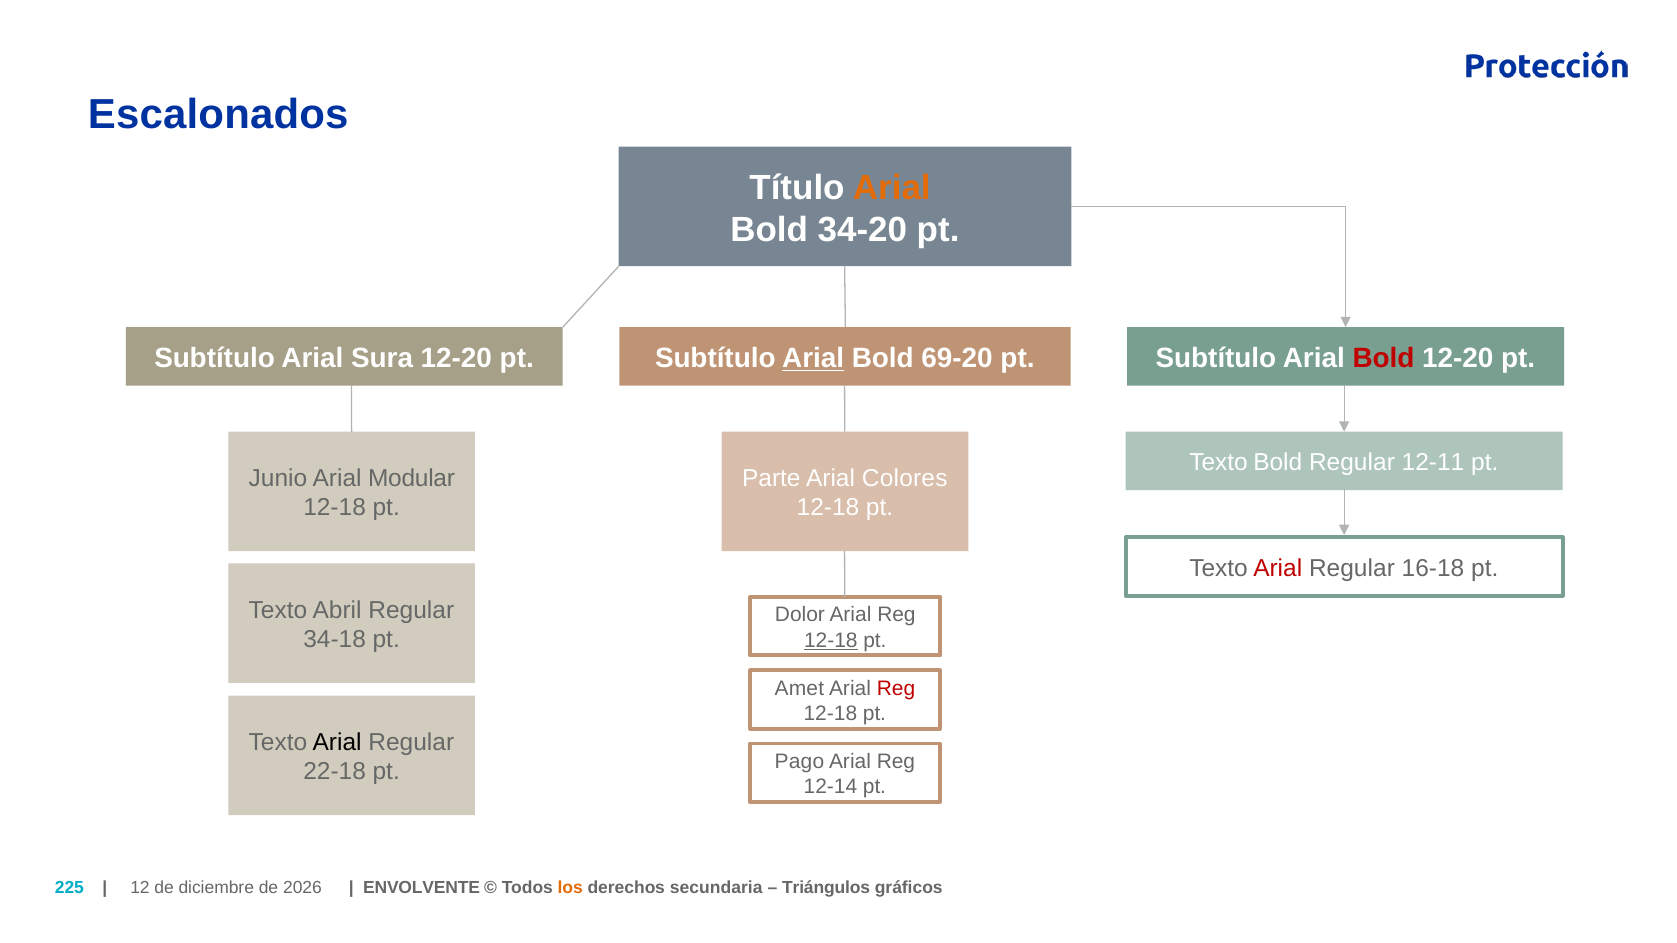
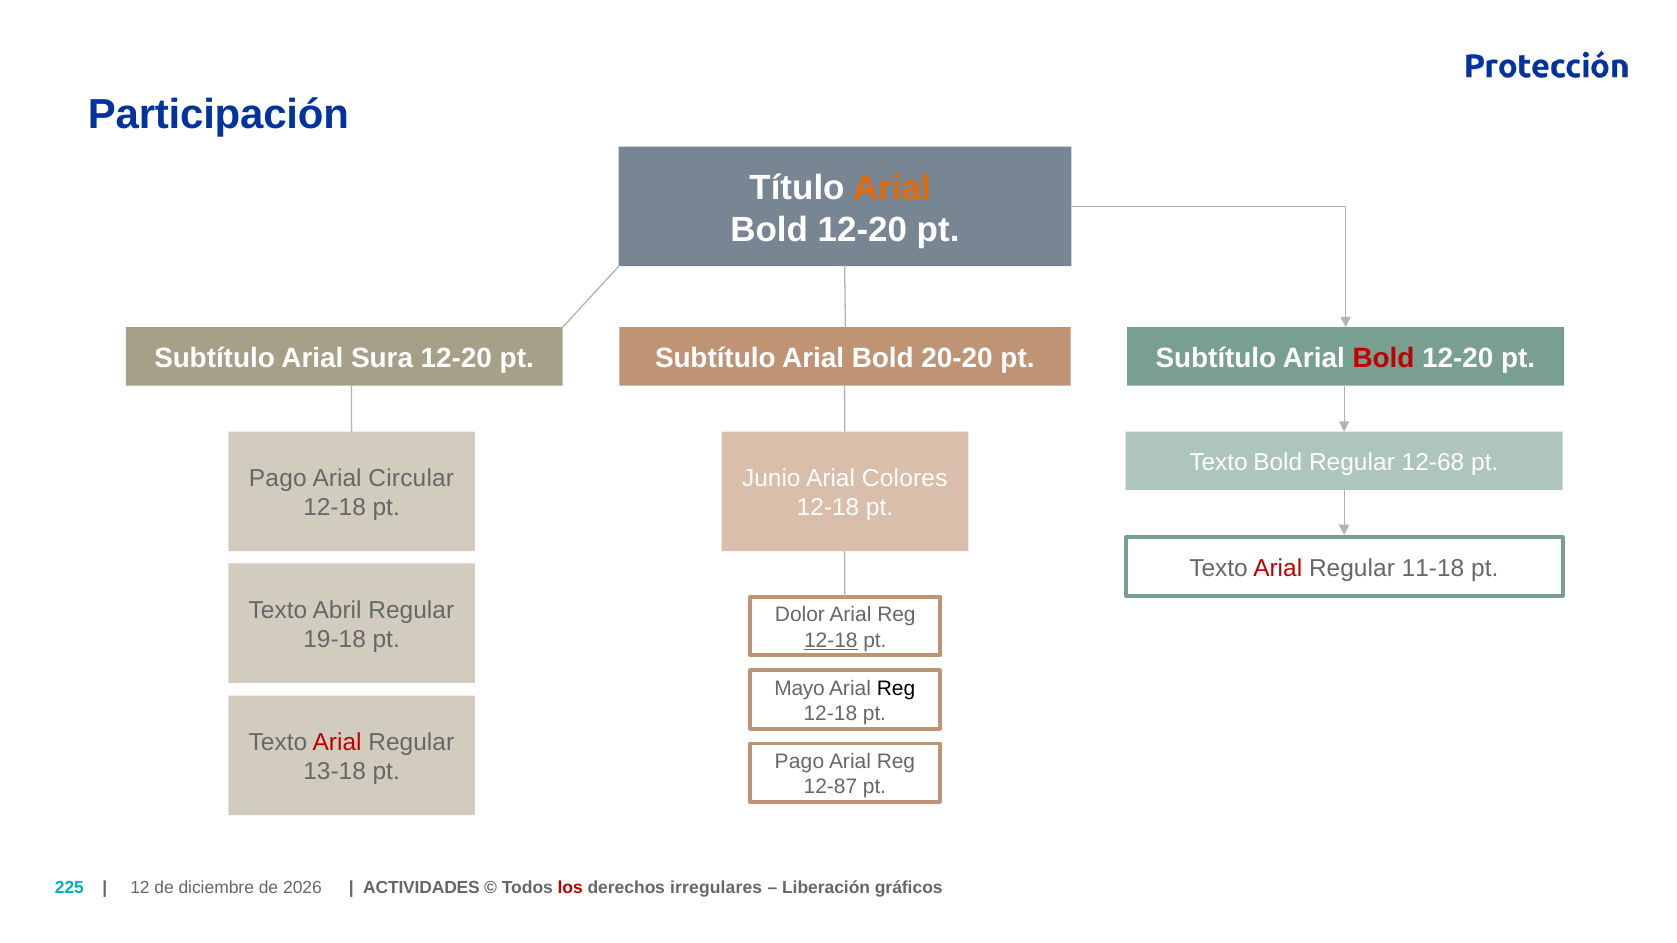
Escalonados: Escalonados -> Participación
34-20 at (862, 230): 34-20 -> 12-20
Arial at (813, 359) underline: present -> none
69-20: 69-20 -> 20-20
12-11: 12-11 -> 12-68
Parte: Parte -> Junio
Junio at (278, 479): Junio -> Pago
Modular: Modular -> Circular
16-18: 16-18 -> 11-18
34-18: 34-18 -> 19-18
Amet: Amet -> Mayo
Reg at (896, 689) colour: red -> black
Arial at (337, 743) colour: black -> red
22-18: 22-18 -> 13-18
12-14: 12-14 -> 12-87
ENVOLVENTE: ENVOLVENTE -> ACTIVIDADES
los colour: orange -> red
secundaria: secundaria -> irregulares
Triángulos: Triángulos -> Liberación
